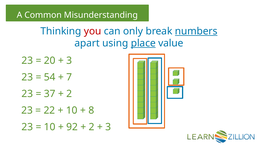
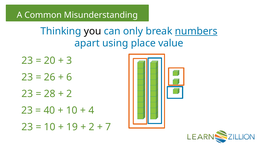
you colour: red -> black
place underline: present -> none
54: 54 -> 26
7: 7 -> 6
37: 37 -> 28
22: 22 -> 40
8: 8 -> 4
92: 92 -> 19
3 at (108, 127): 3 -> 7
